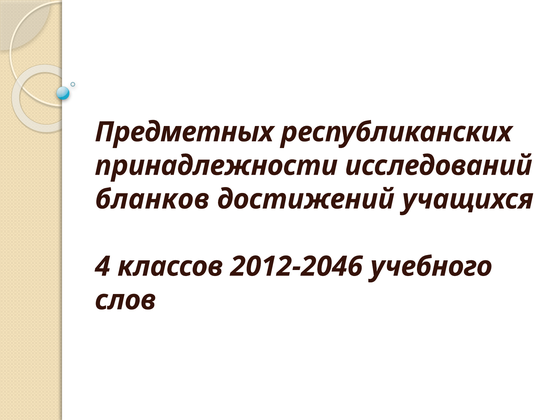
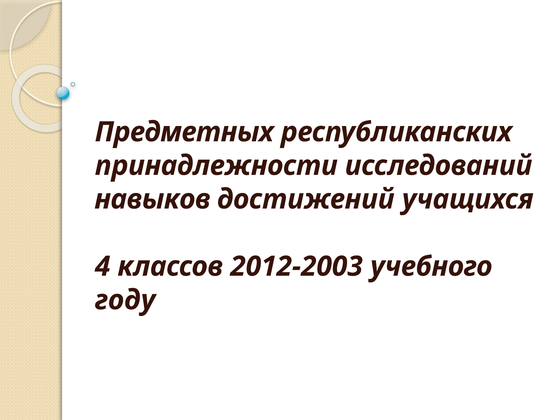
бланков: бланков -> навыков
2012-2046: 2012-2046 -> 2012-2003
слов: слов -> году
